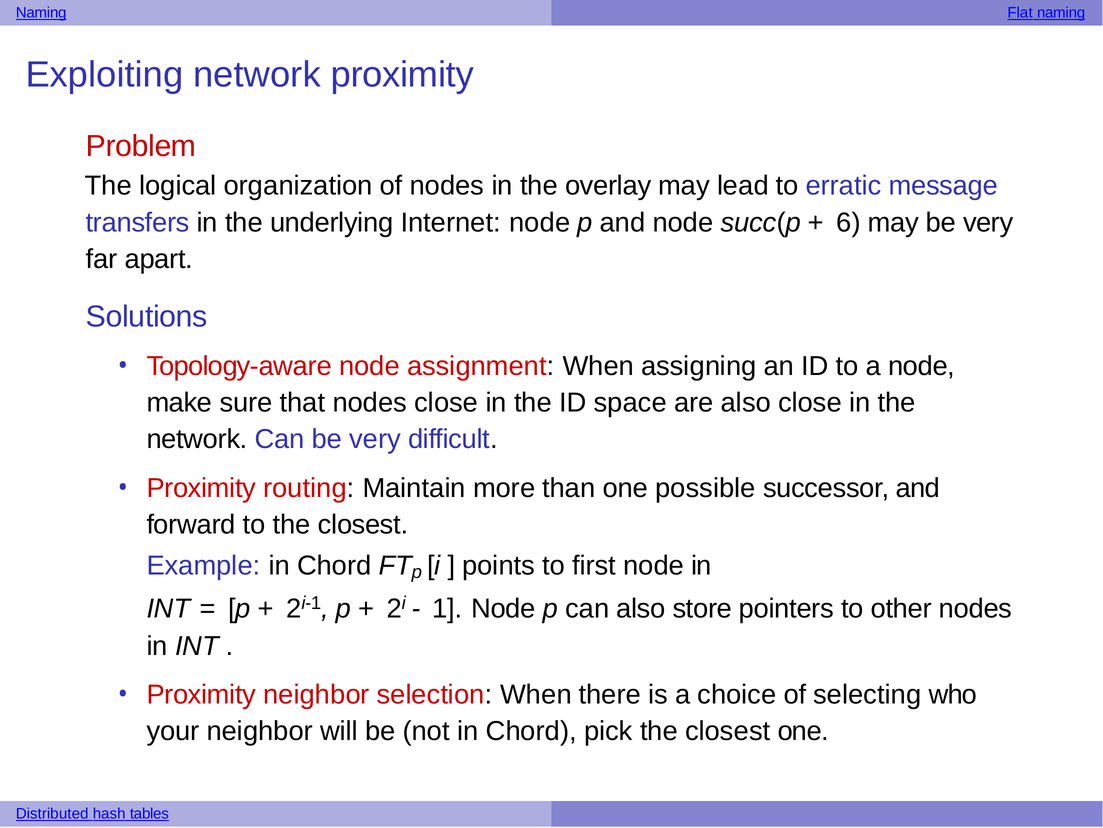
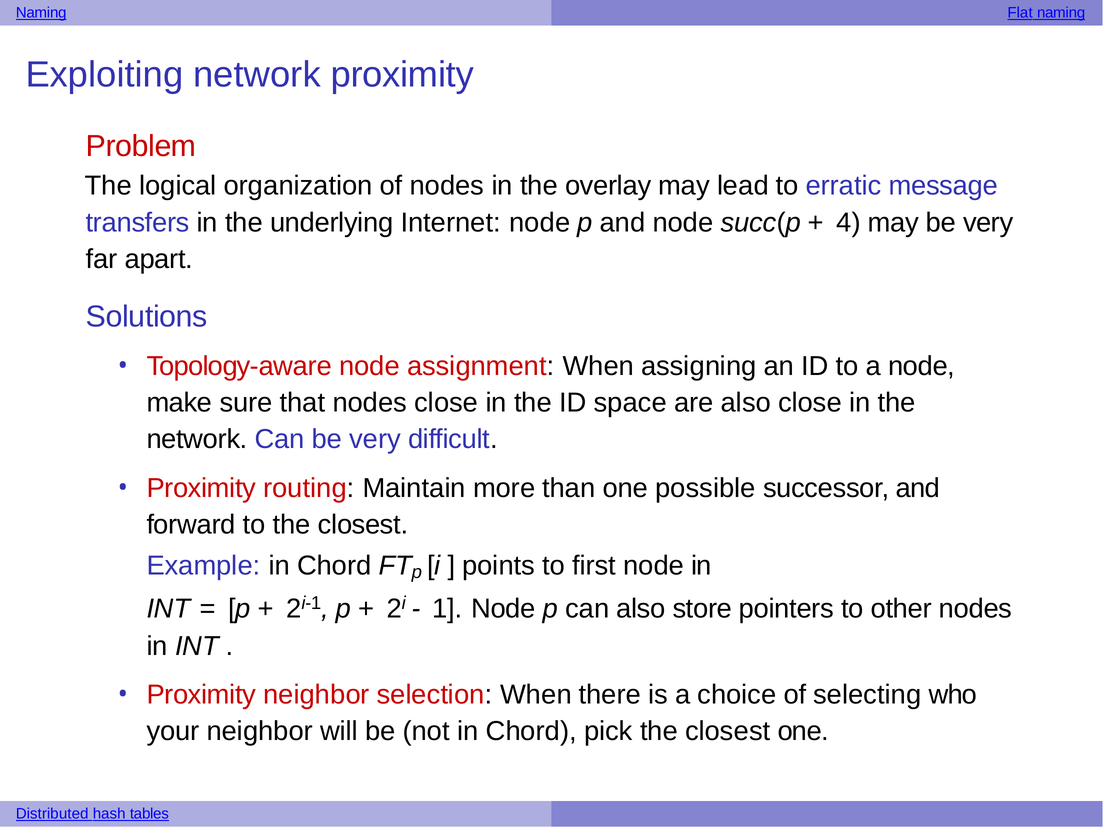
6: 6 -> 4
